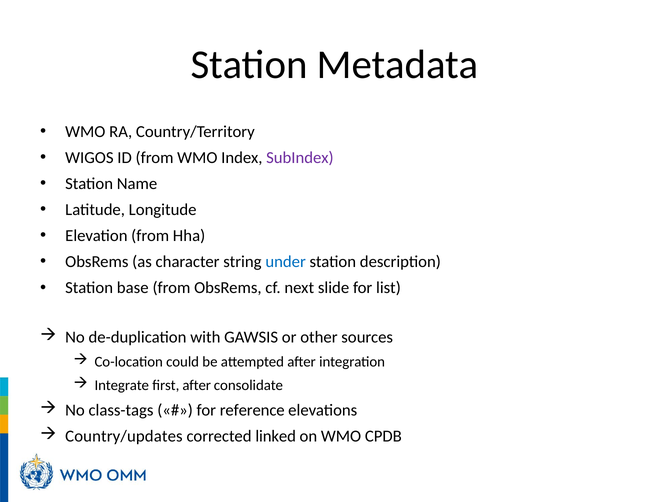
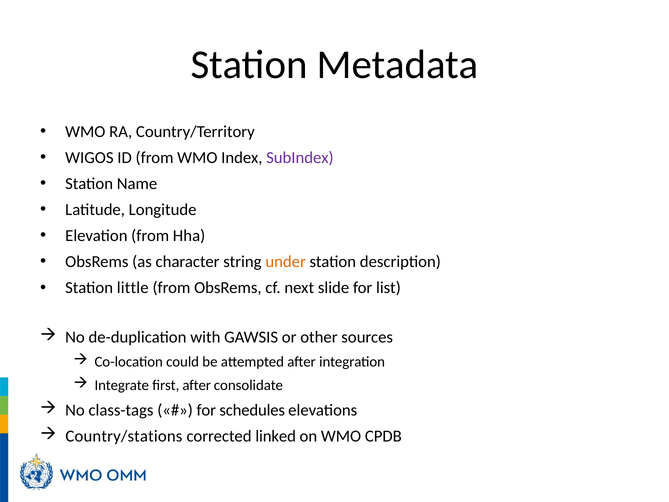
under colour: blue -> orange
base: base -> little
reference: reference -> schedules
Country/updates: Country/updates -> Country/stations
